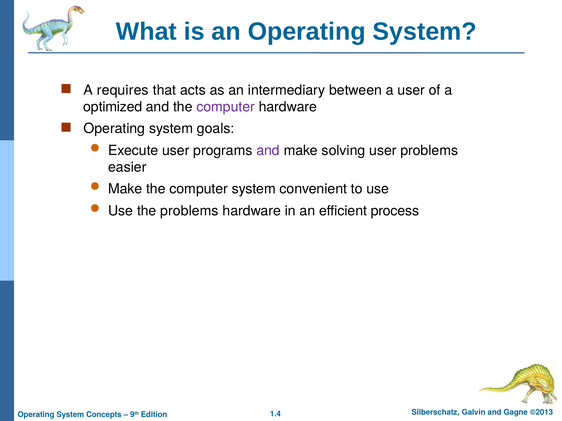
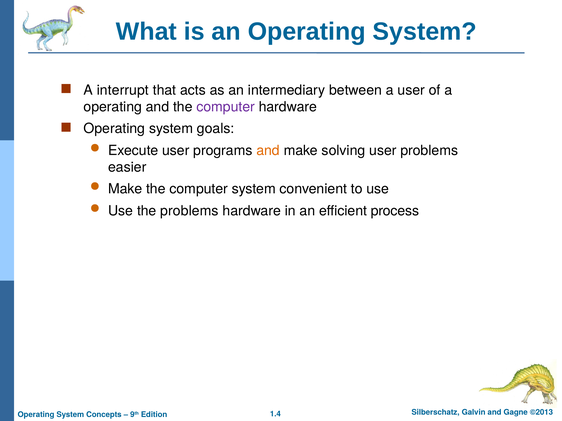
requires: requires -> interrupt
optimized at (113, 107): optimized -> operating
and at (268, 151) colour: purple -> orange
